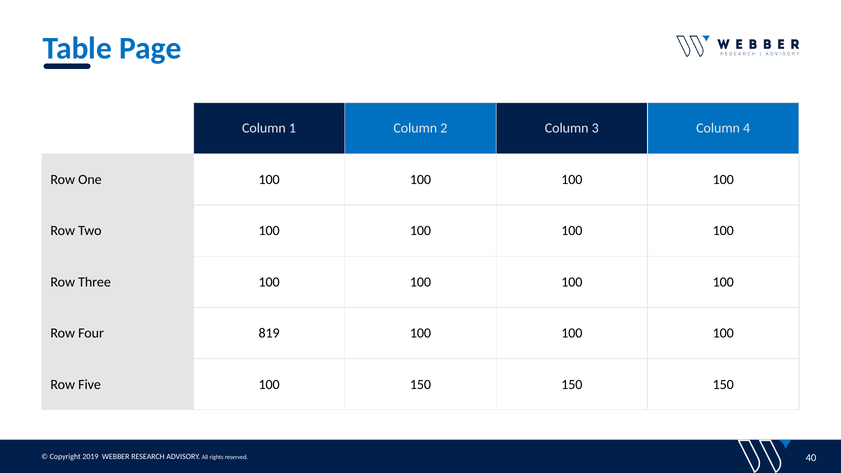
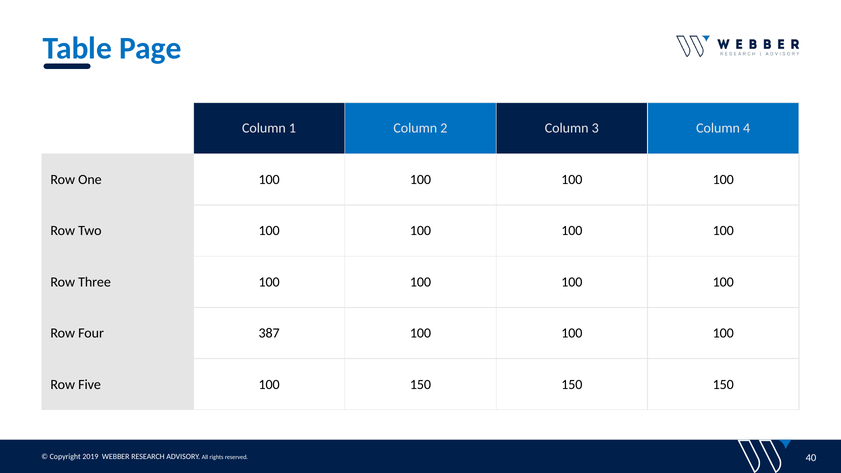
819: 819 -> 387
